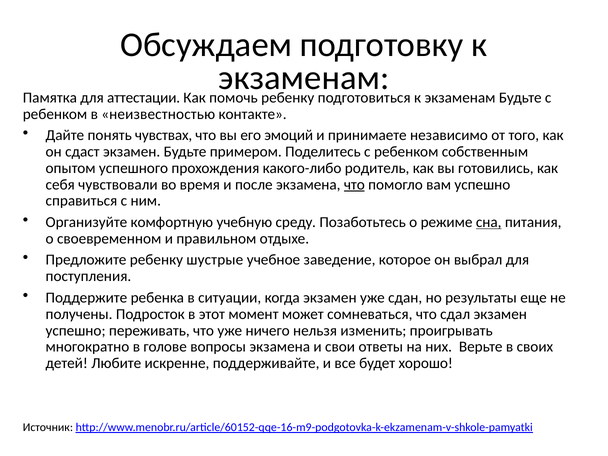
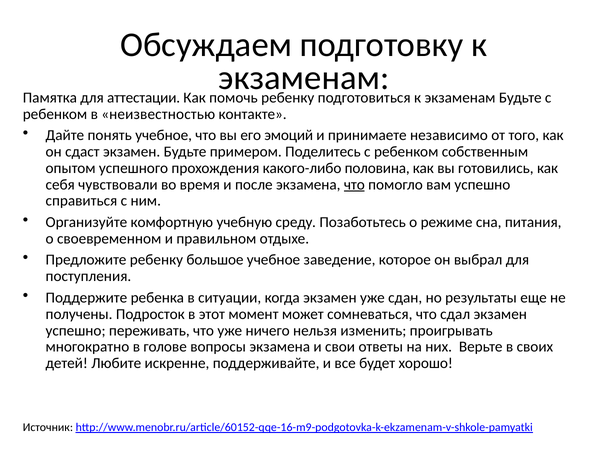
понять чувствах: чувствах -> учебное
родитель: родитель -> половина
сна underline: present -> none
шустрые: шустрые -> большое
